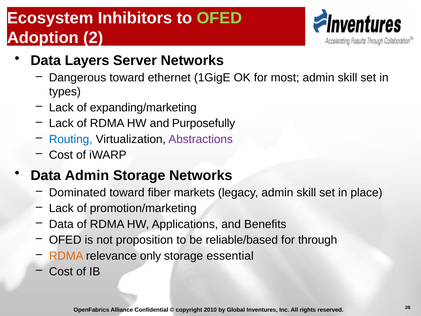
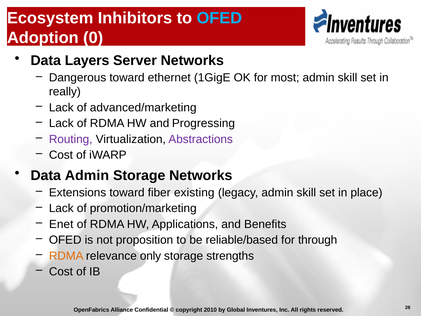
OFED at (219, 18) colour: light green -> light blue
2: 2 -> 0
types: types -> really
expanding/marketing: expanding/marketing -> advanced/marketing
Purposefully: Purposefully -> Progressing
Routing colour: blue -> purple
Dominated: Dominated -> Extensions
markets: markets -> existing
Data at (61, 224): Data -> Enet
essential: essential -> strengths
